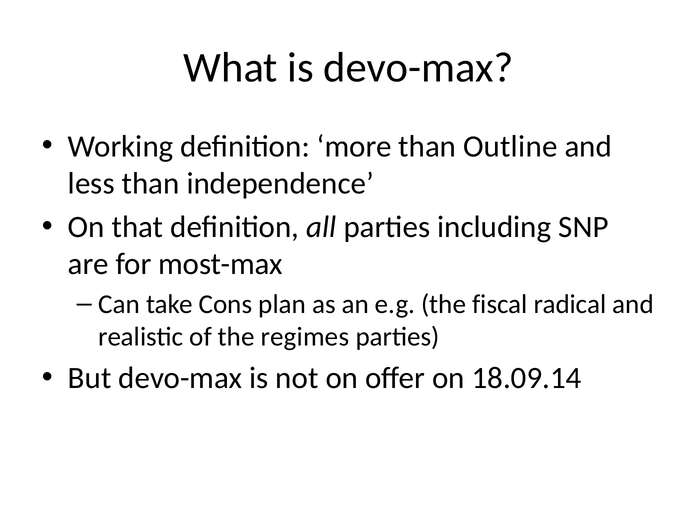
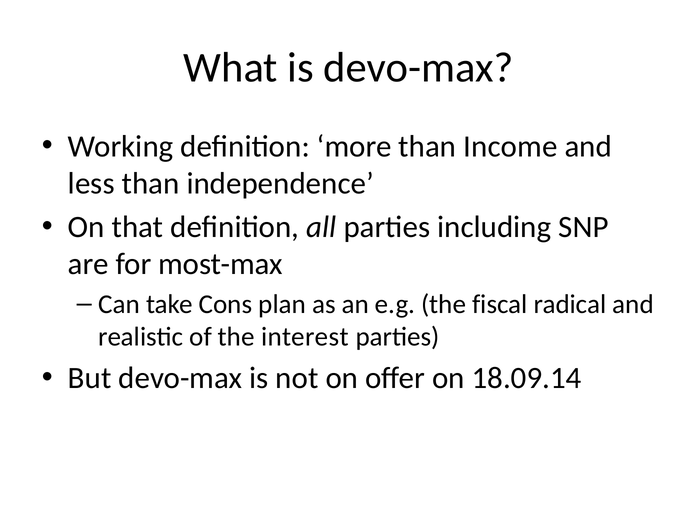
Outline: Outline -> Income
regimes: regimes -> interest
